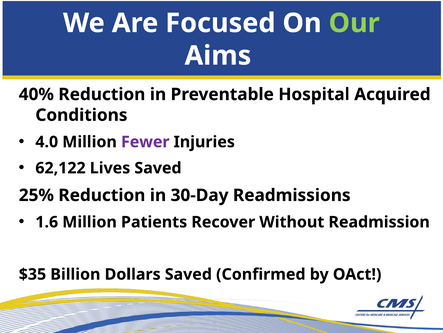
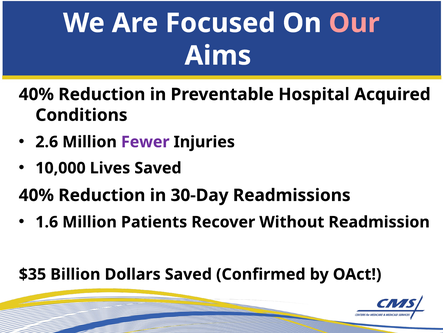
Our colour: light green -> pink
4.0: 4.0 -> 2.6
62,122: 62,122 -> 10,000
25% at (36, 195): 25% -> 40%
